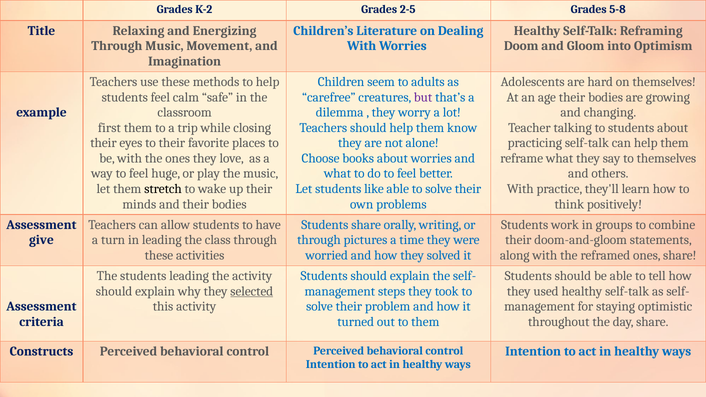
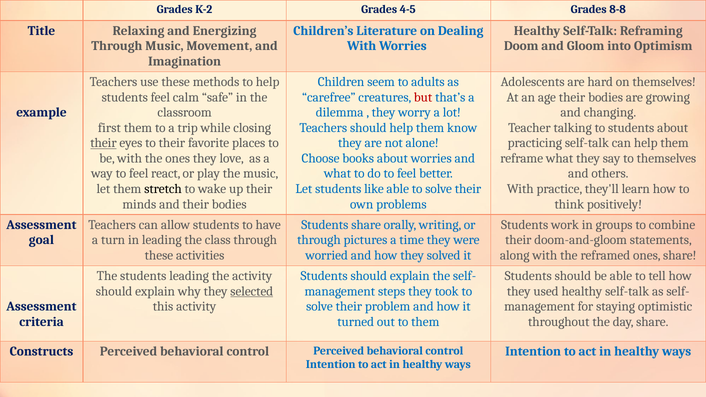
2-5: 2-5 -> 4-5
5-8: 5-8 -> 8-8
but colour: purple -> red
their at (103, 143) underline: none -> present
huge: huge -> react
give: give -> goal
